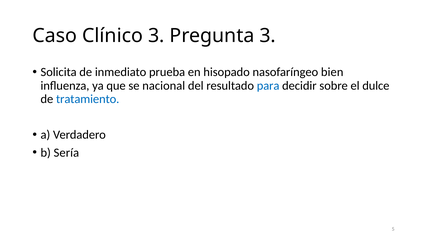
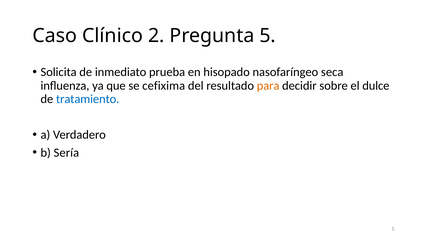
Clínico 3: 3 -> 2
Pregunta 3: 3 -> 5
bien: bien -> seca
nacional: nacional -> cefixima
para colour: blue -> orange
